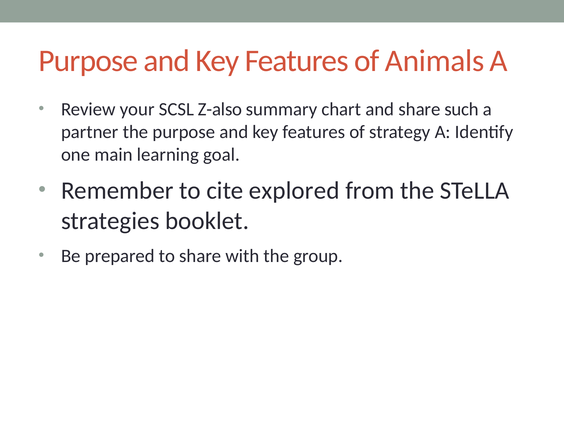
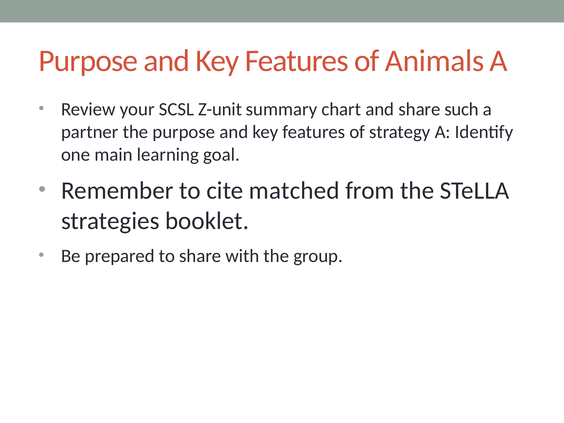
Z-also: Z-also -> Z-unit
explored: explored -> matched
